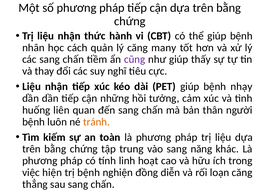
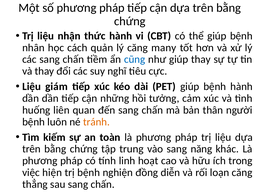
cũng colour: purple -> blue
giúp thấy: thấy -> thay
nhận at (57, 87): nhận -> giám
bệnh nhạy: nhạy -> hành
